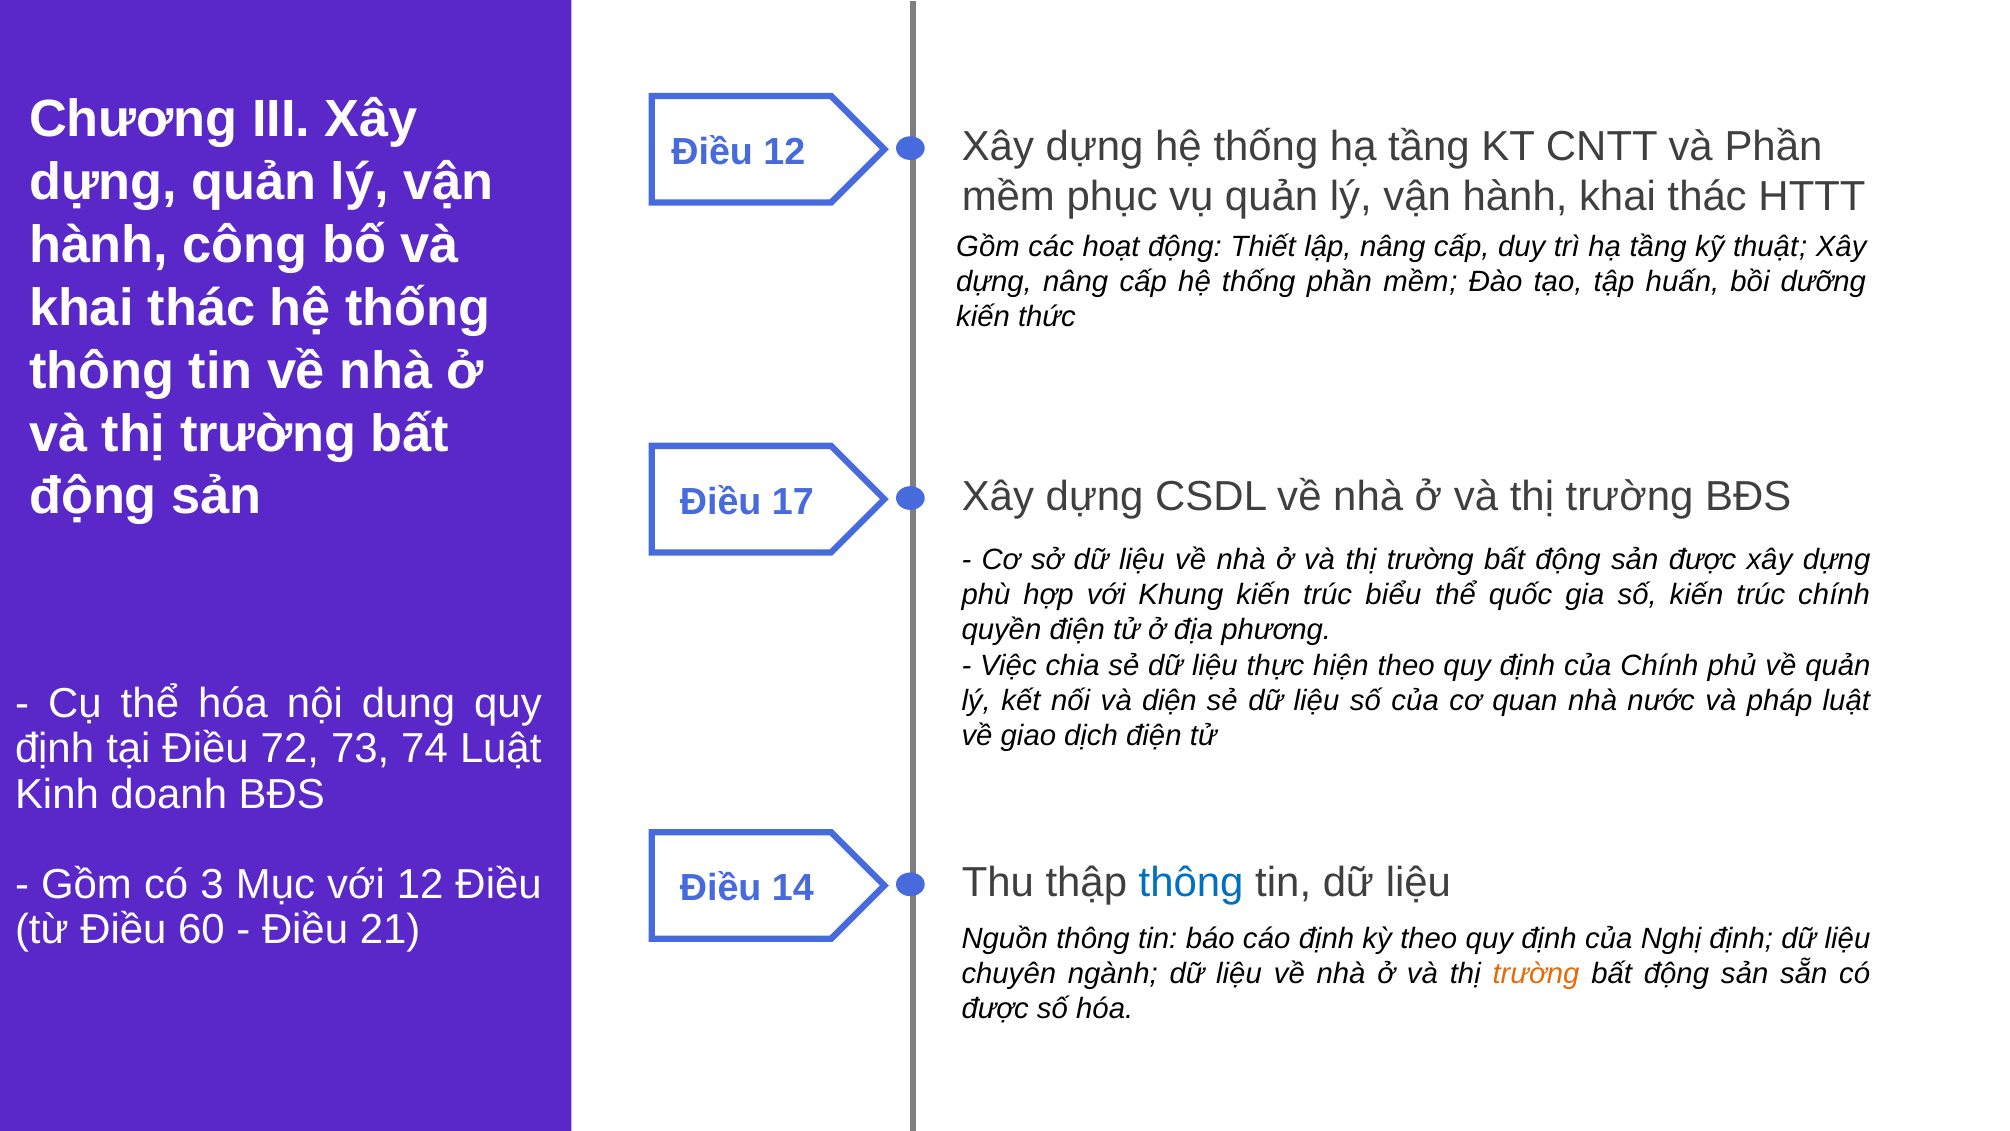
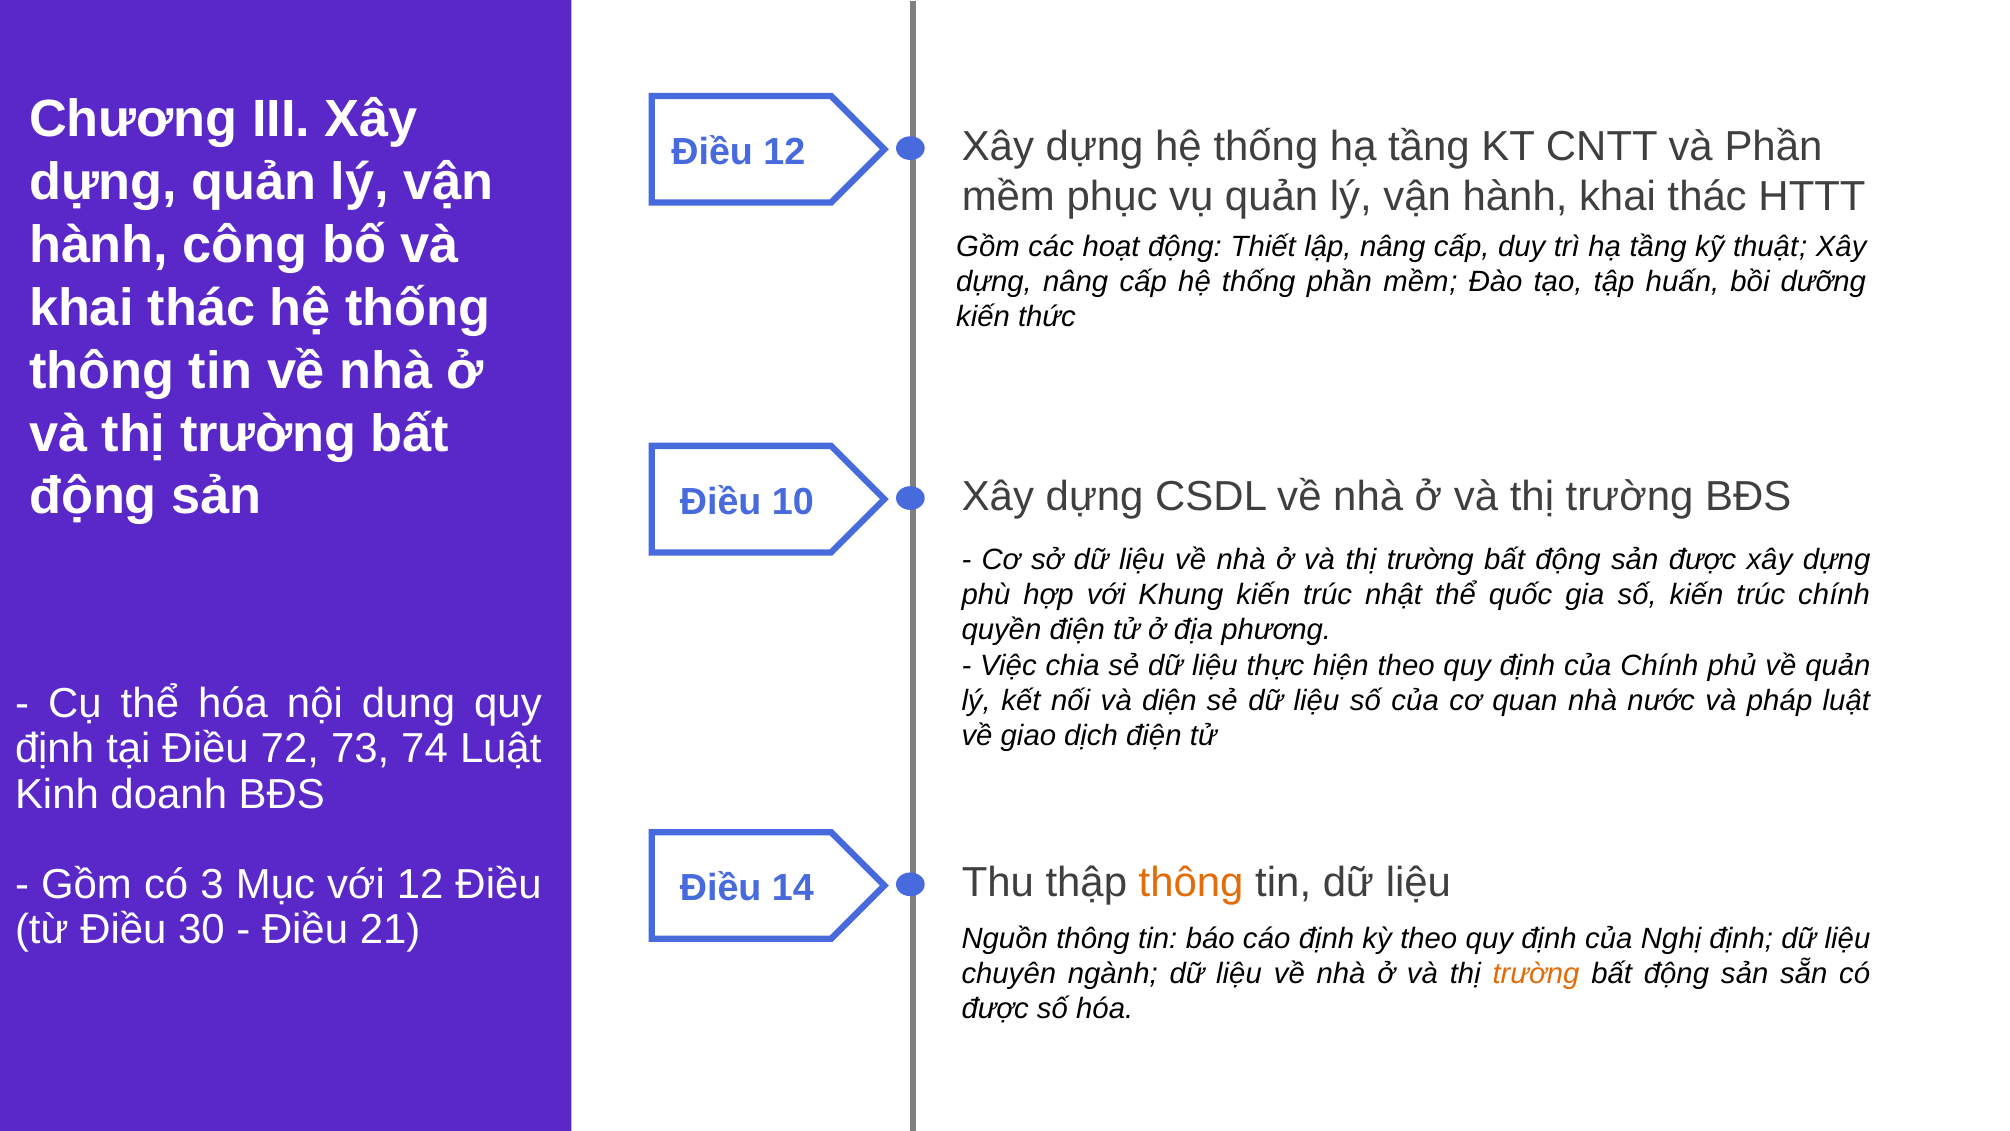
17: 17 -> 10
biểu: biểu -> nhật
thông at (1191, 882) colour: blue -> orange
60: 60 -> 30
